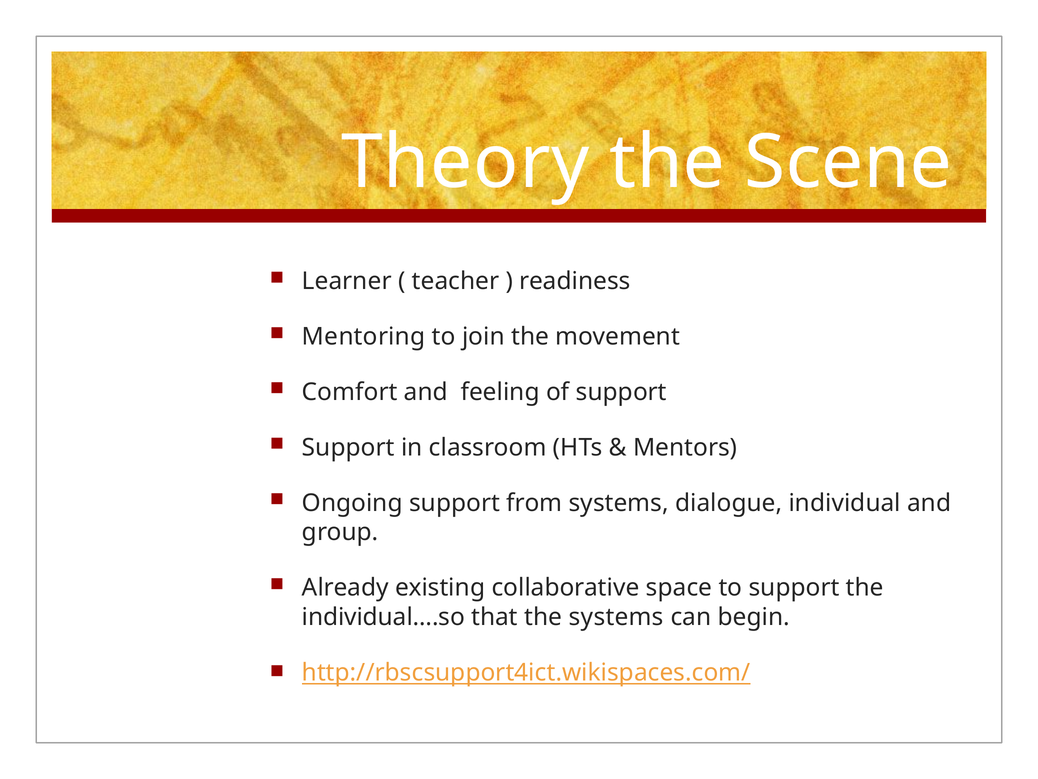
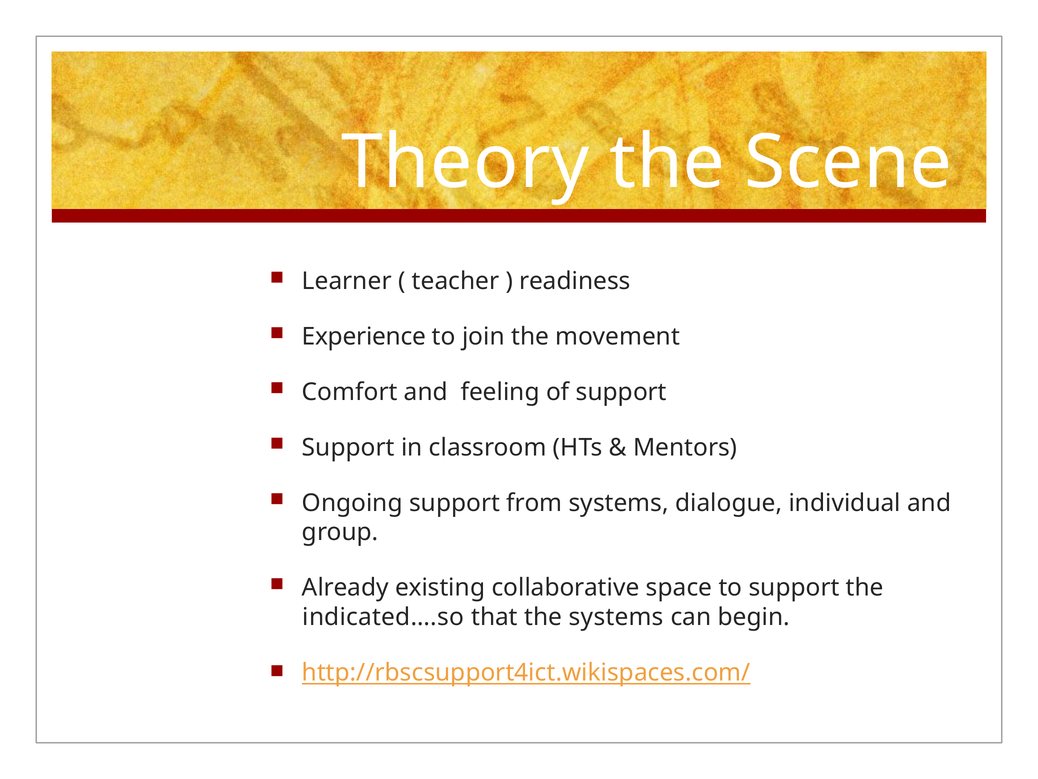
Mentoring: Mentoring -> Experience
individual….so: individual….so -> indicated….so
